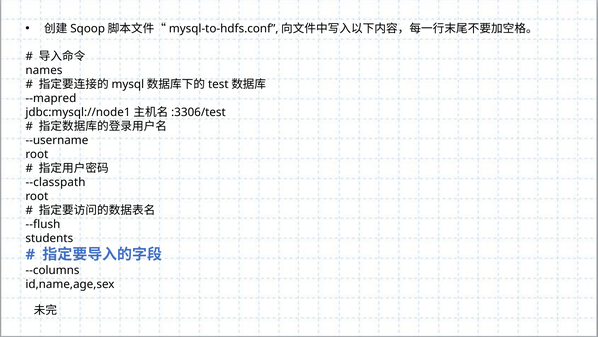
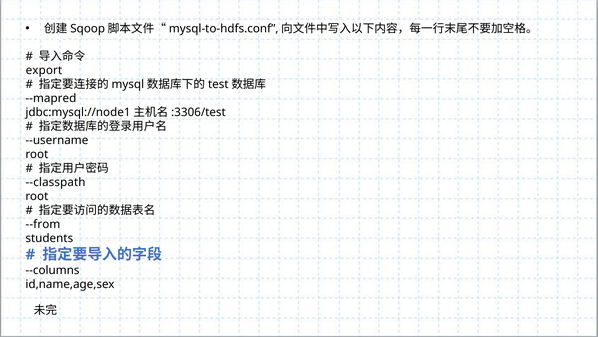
names: names -> export
--flush: --flush -> --from
